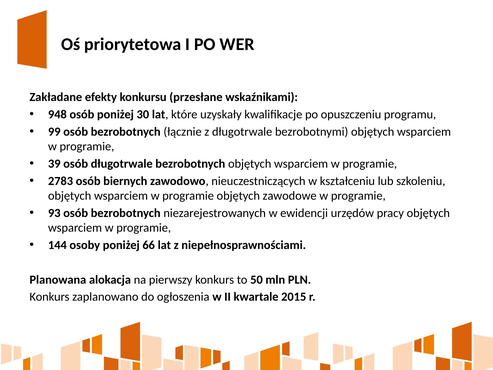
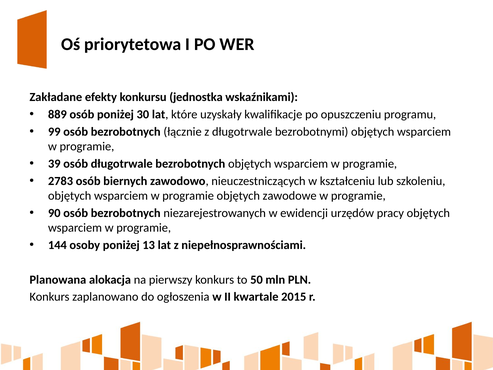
przesłane: przesłane -> jednostka
948: 948 -> 889
93: 93 -> 90
66: 66 -> 13
